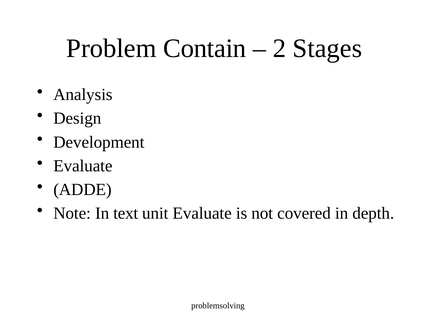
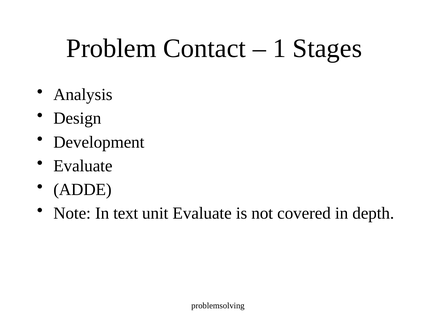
Contain: Contain -> Contact
2: 2 -> 1
